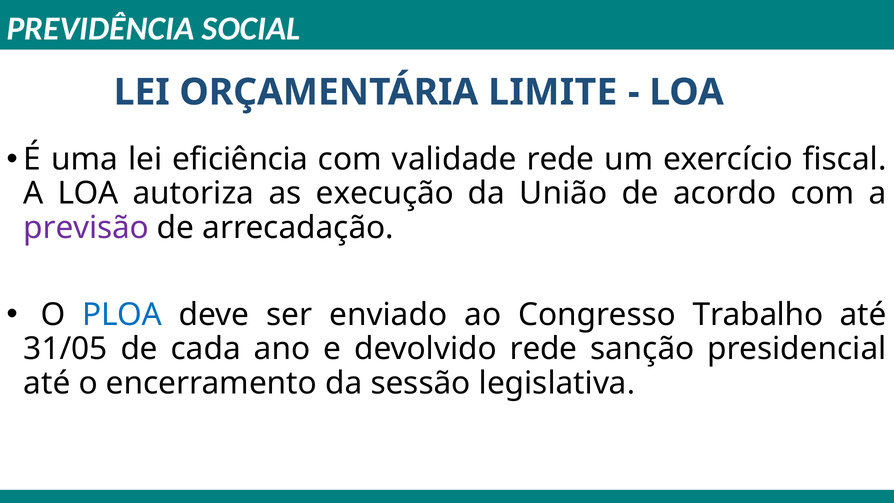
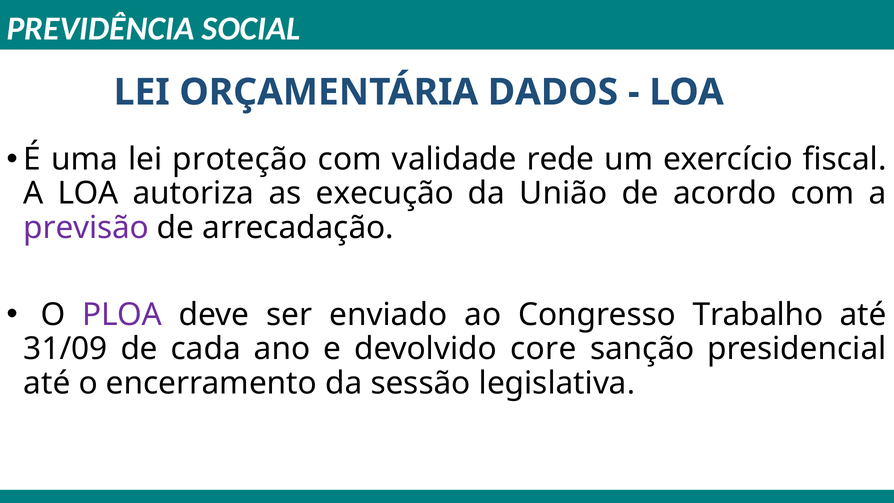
LIMITE: LIMITE -> DADOS
eficiência: eficiência -> proteção
PLOA colour: blue -> purple
31/05: 31/05 -> 31/09
devolvido rede: rede -> core
